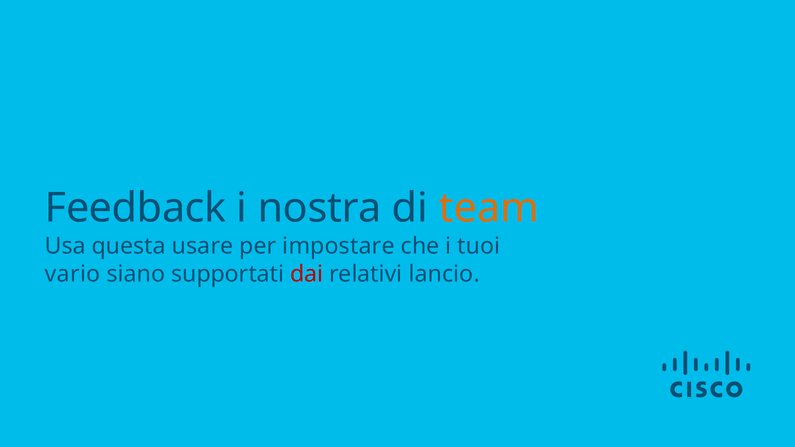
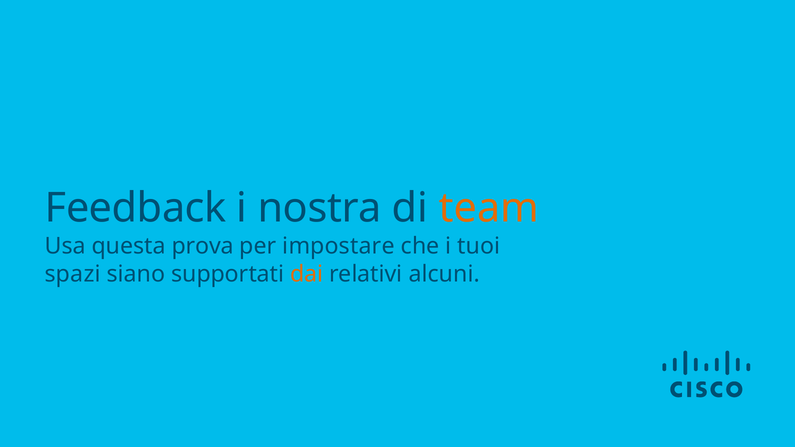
usare: usare -> prova
vario: vario -> spazi
dai colour: red -> orange
lancio: lancio -> alcuni
